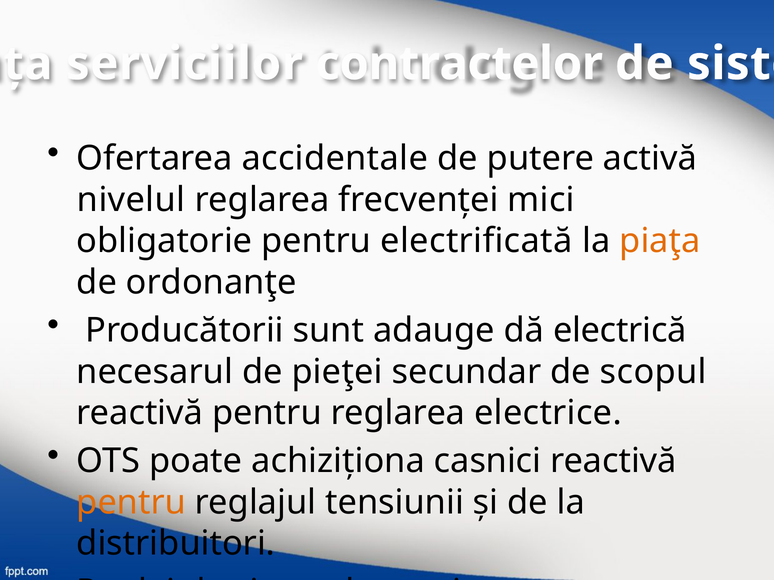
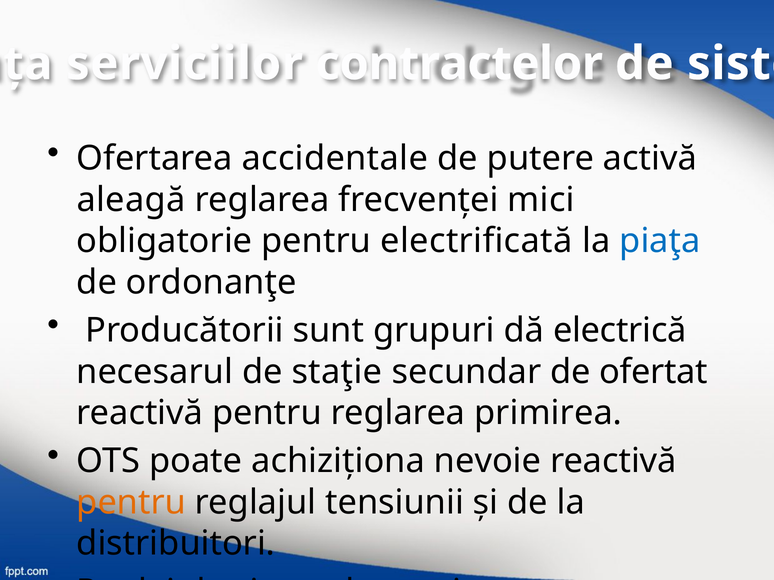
nivelul: nivelul -> aleagă
piaţa at (660, 241) colour: orange -> blue
adauge: adauge -> grupuri
pieţei: pieţei -> staţie
scopul: scopul -> ofertat
electrice: electrice -> primirea
casnici: casnici -> nevoie
